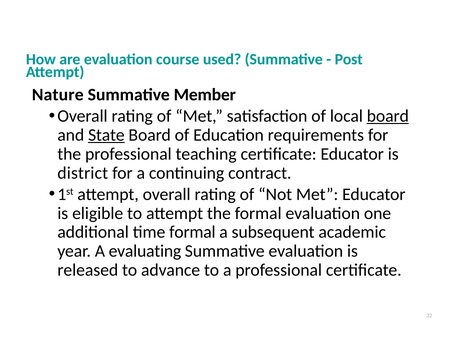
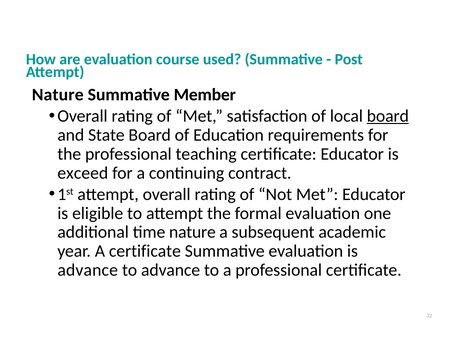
State underline: present -> none
district: district -> exceed
time formal: formal -> nature
A evaluating: evaluating -> certificate
released at (88, 270): released -> advance
